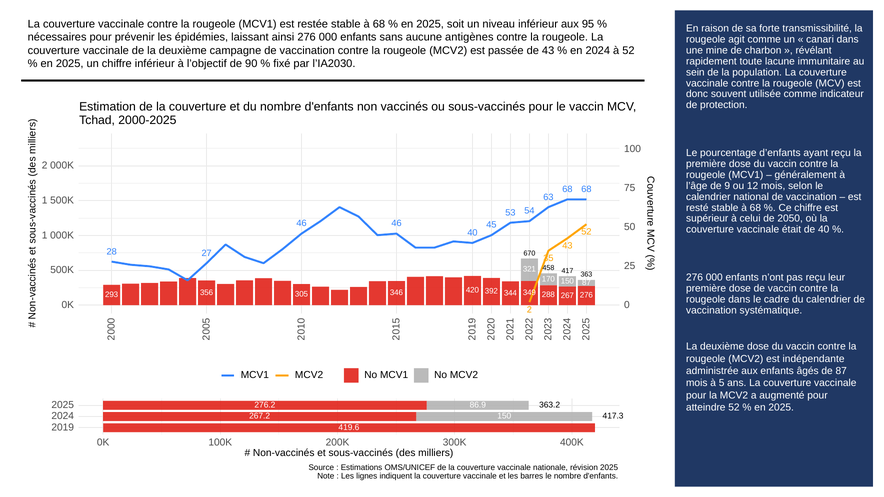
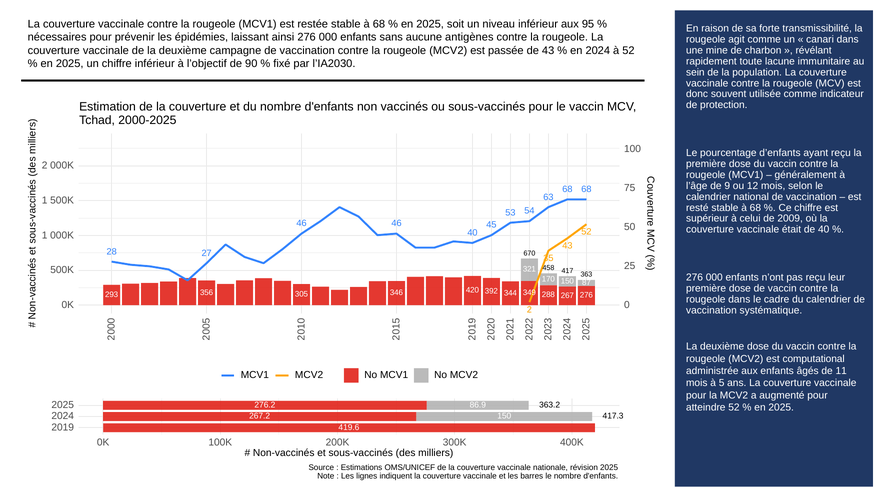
2050: 2050 -> 2009
indépendante: indépendante -> computational
de 87: 87 -> 11
